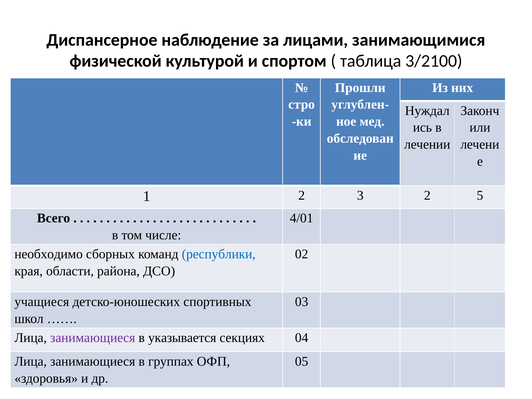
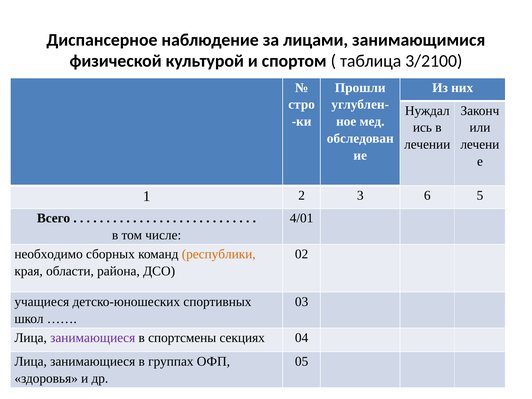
3 2: 2 -> 6
республики colour: blue -> orange
указывается: указывается -> спортсмены
